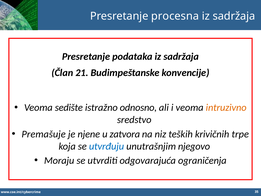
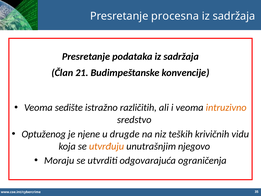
odnosno: odnosno -> različitih
Premašuje: Premašuje -> Optuženog
zatvora: zatvora -> drugde
trpe: trpe -> vidu
utvrđuju colour: blue -> orange
